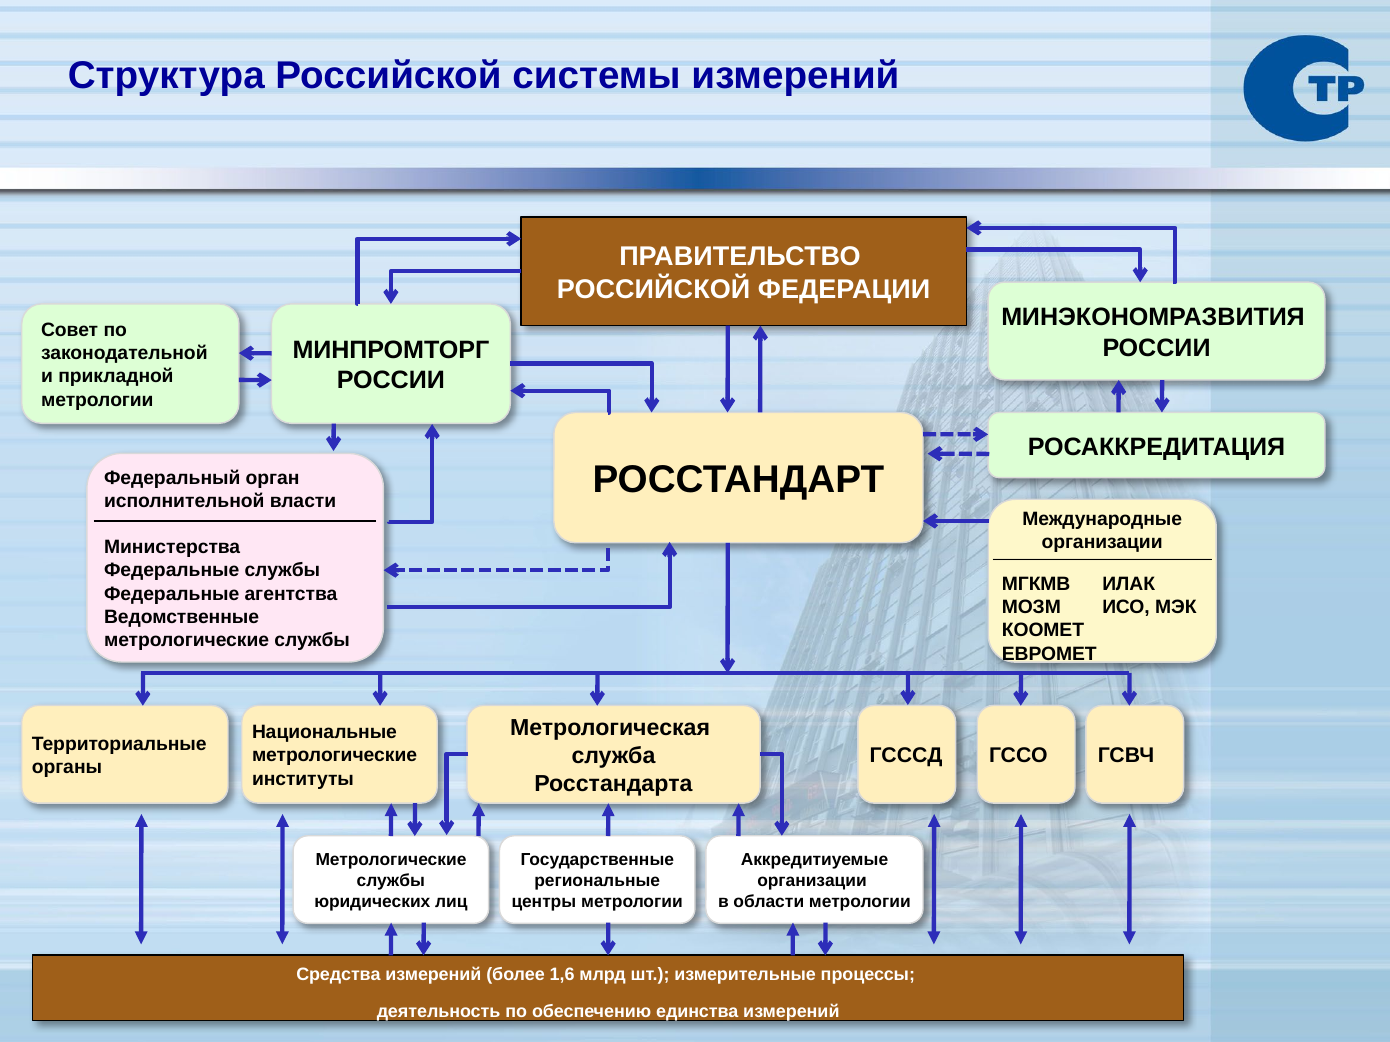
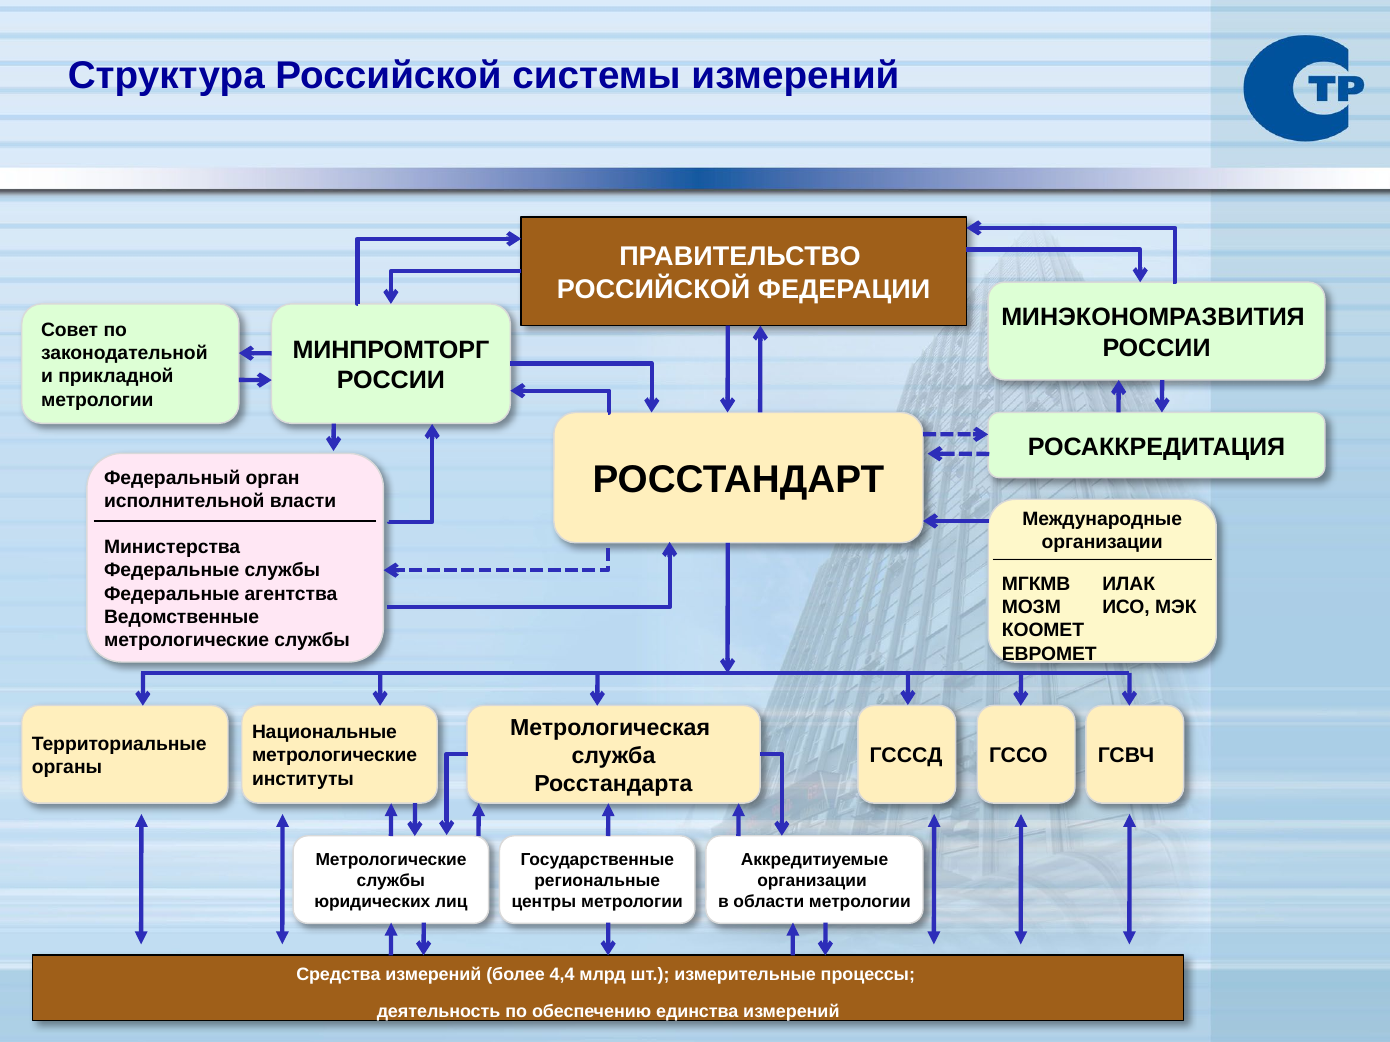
1,6: 1,6 -> 4,4
